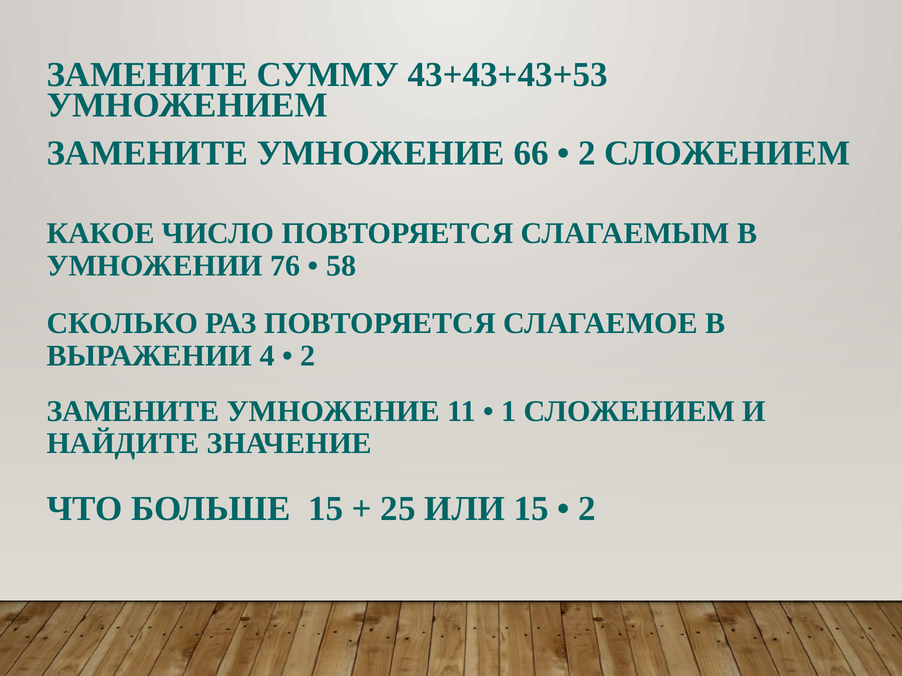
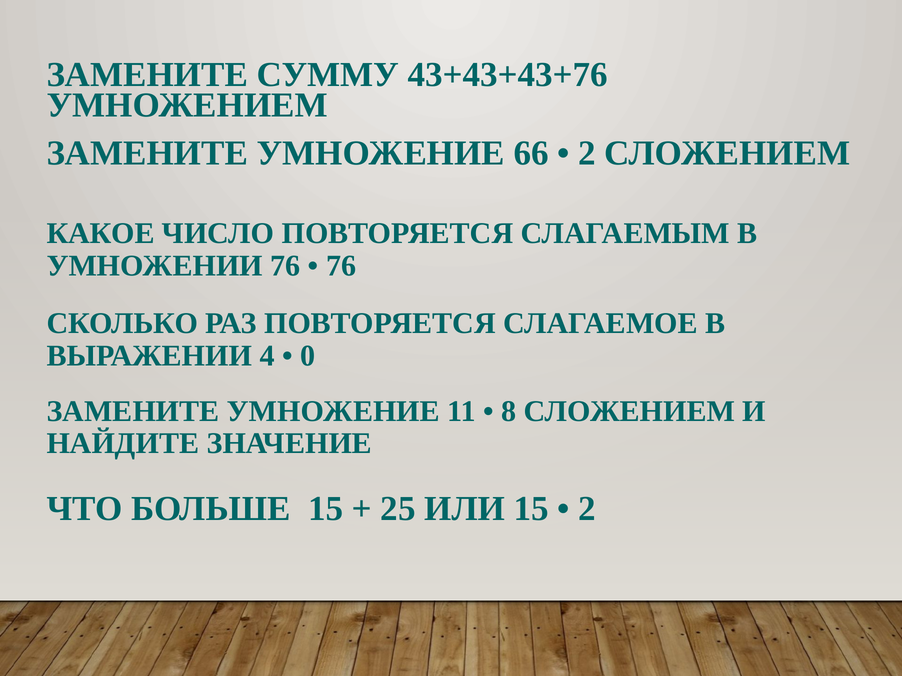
43+43+43+53: 43+43+43+53 -> 43+43+43+76
58 at (341, 266): 58 -> 76
2 at (308, 356): 2 -> 0
1: 1 -> 8
